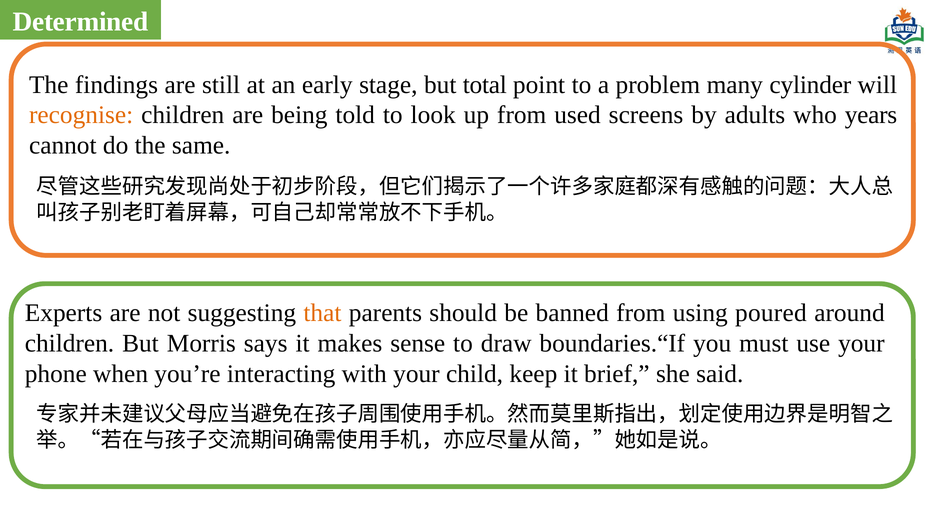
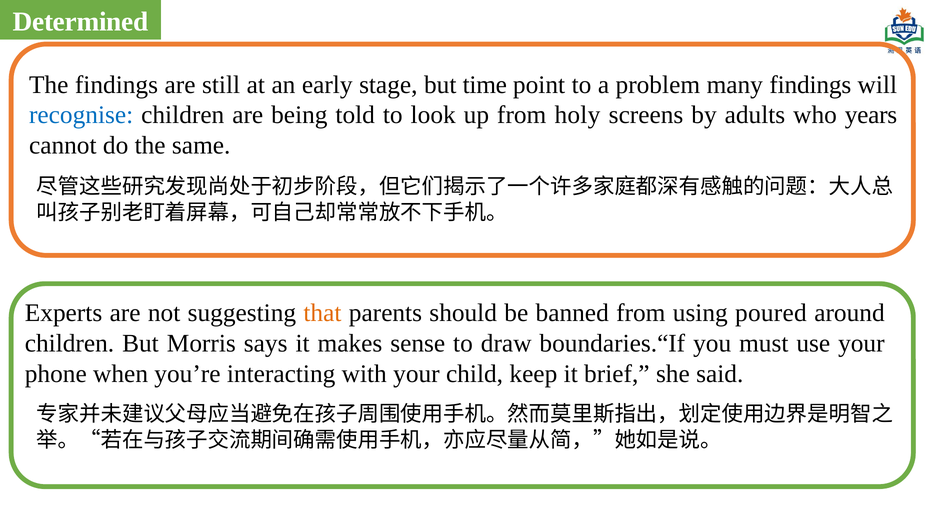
total: total -> time
many cylinder: cylinder -> findings
recognise colour: orange -> blue
used: used -> holy
